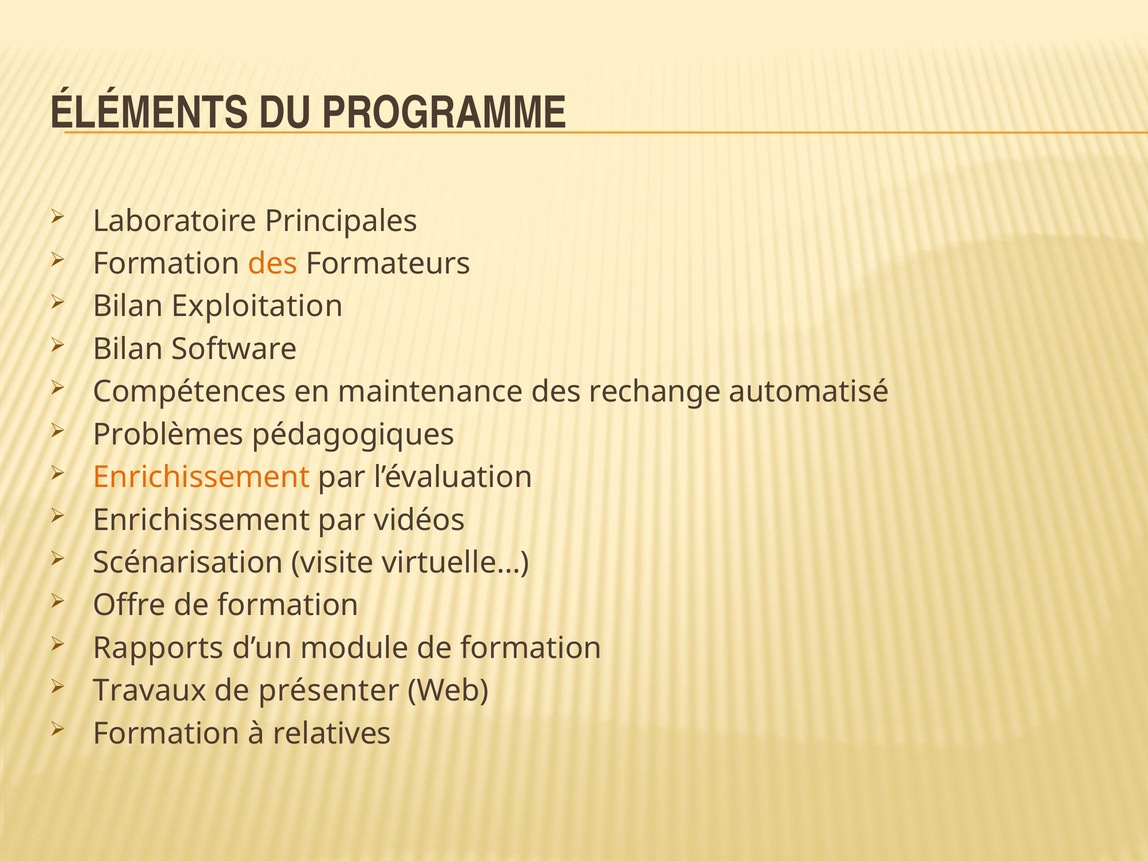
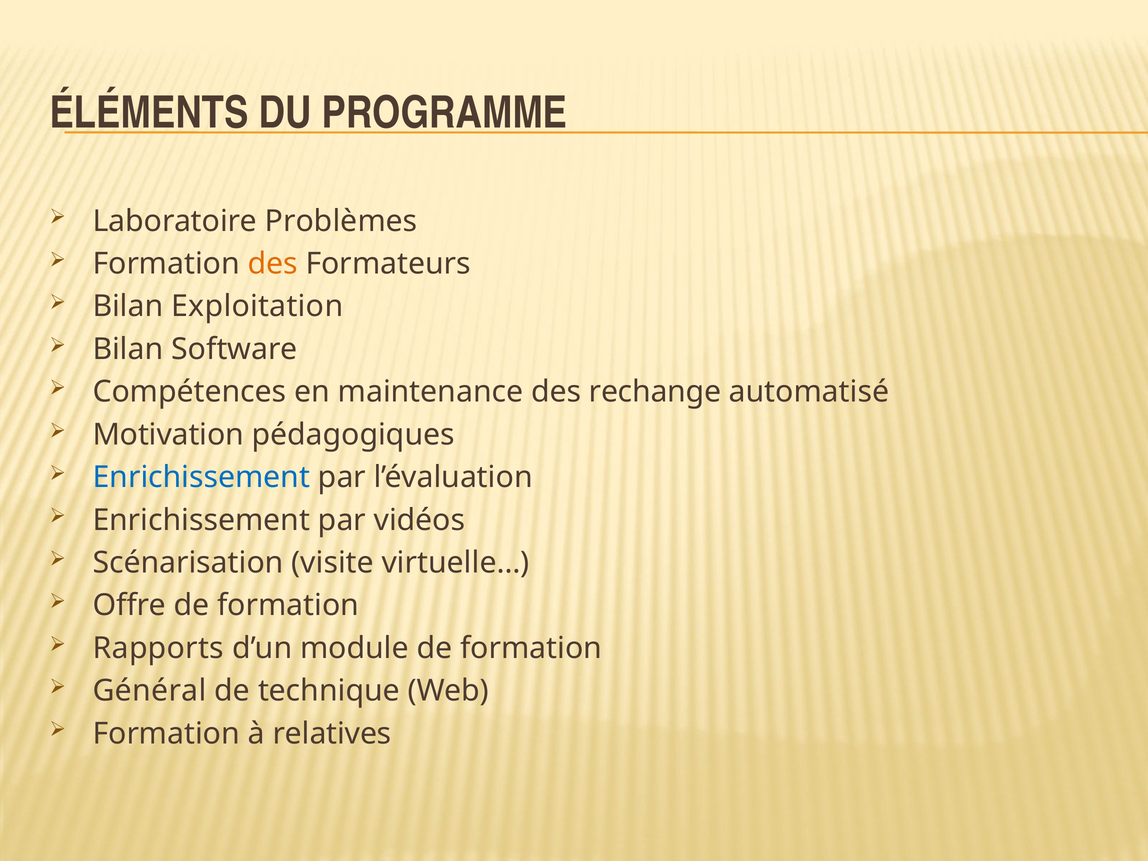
Principales: Principales -> Problèmes
Problèmes: Problèmes -> Motivation
Enrichissement at (201, 477) colour: orange -> blue
Travaux: Travaux -> Général
présenter: présenter -> technique
